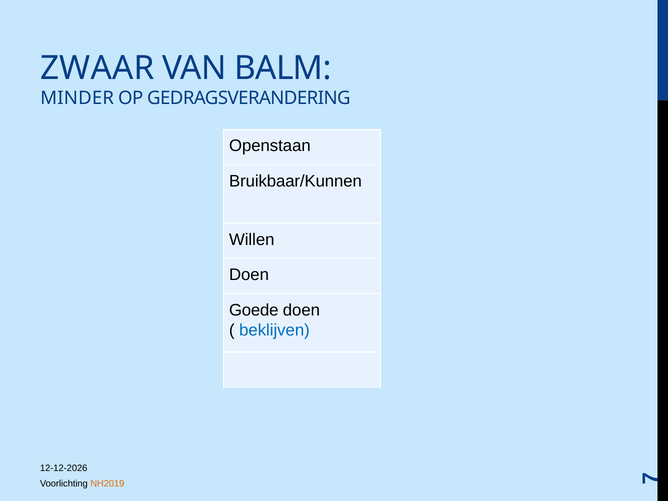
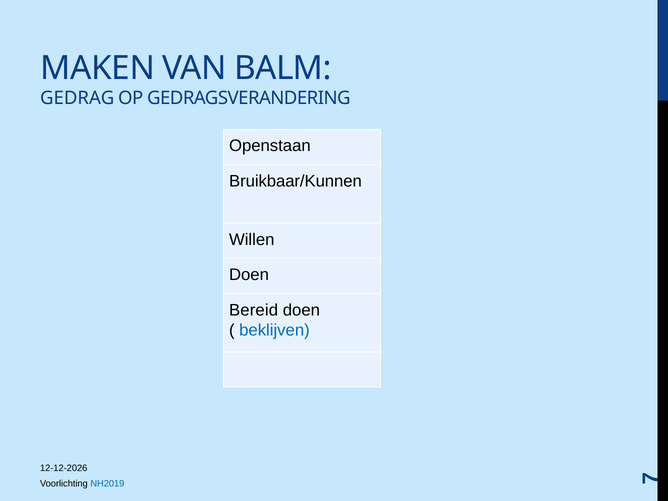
ZWAAR: ZWAAR -> MAKEN
MINDER: MINDER -> GEDRAG
Goede: Goede -> Bereid
NH2019 colour: orange -> blue
